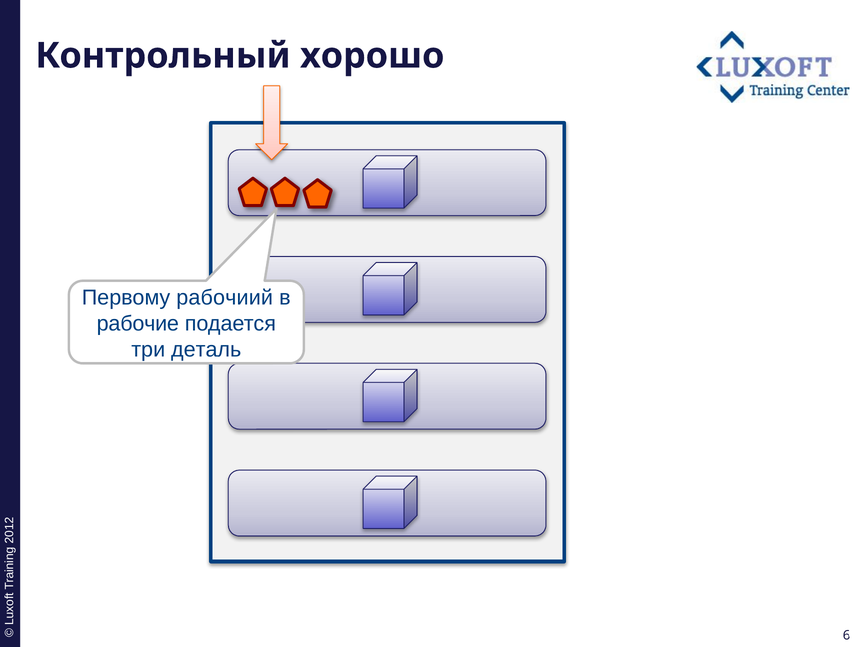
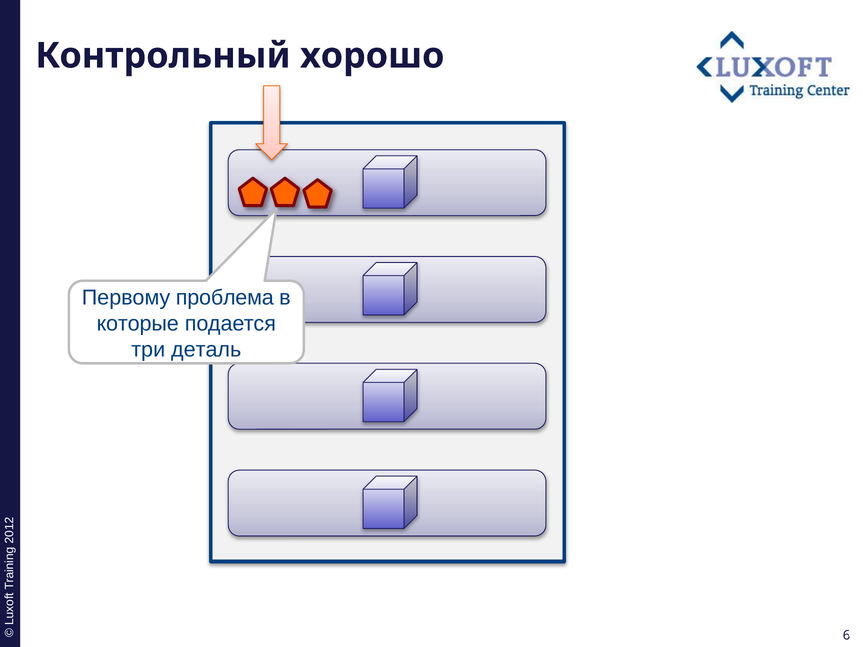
рабочиий: рабочиий -> проблема
рабочие: рабочие -> которые
